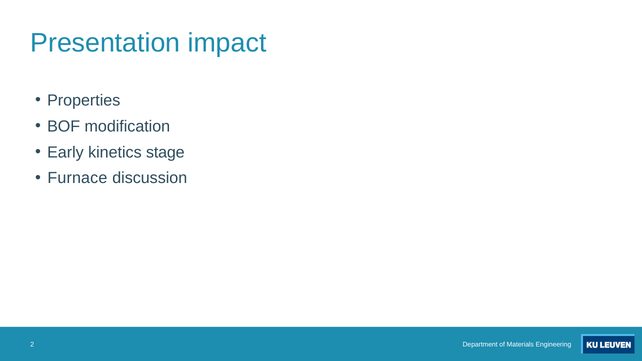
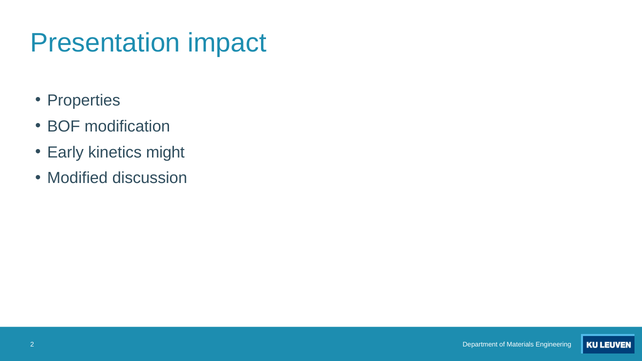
stage: stage -> might
Furnace: Furnace -> Modified
